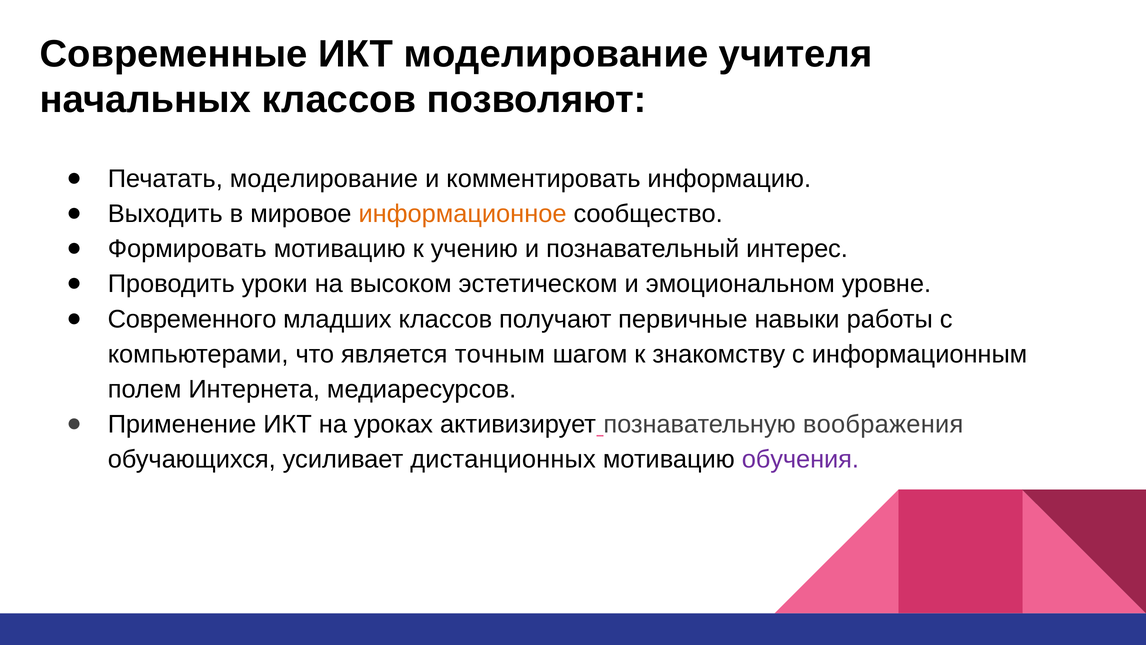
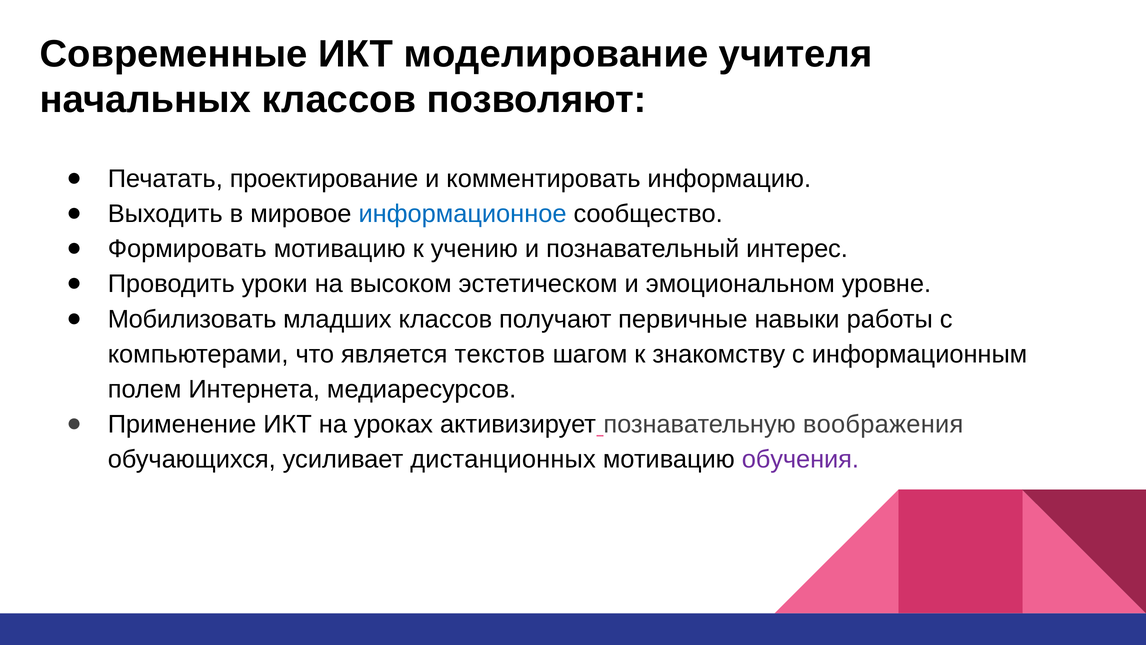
Печатать моделирование: моделирование -> проектирование
информационное colour: orange -> blue
Современного: Современного -> Мобилизовать
точным: точным -> текстов
